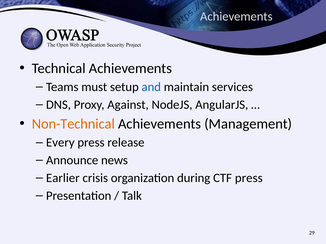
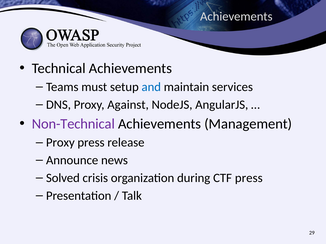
Non-Technical colour: orange -> purple
Every at (60, 143): Every -> Proxy
Earlier: Earlier -> Solved
